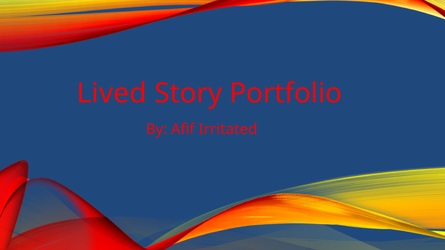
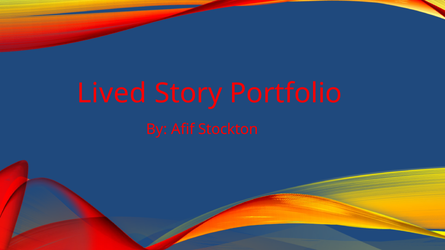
Irritated: Irritated -> Stockton
